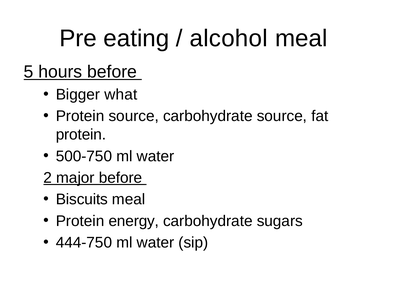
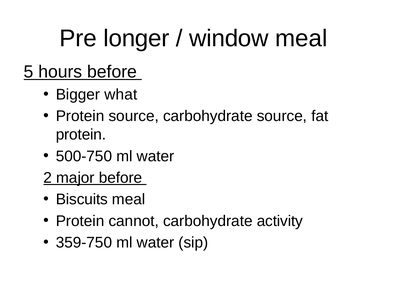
eating: eating -> longer
alcohol: alcohol -> window
energy: energy -> cannot
sugars: sugars -> activity
444-750: 444-750 -> 359-750
